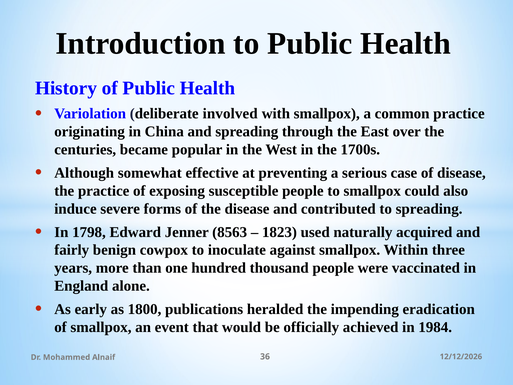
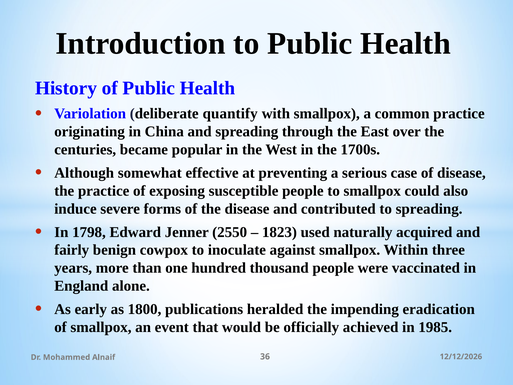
involved: involved -> quantify
8563: 8563 -> 2550
1984: 1984 -> 1985
